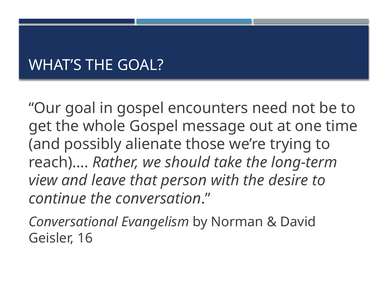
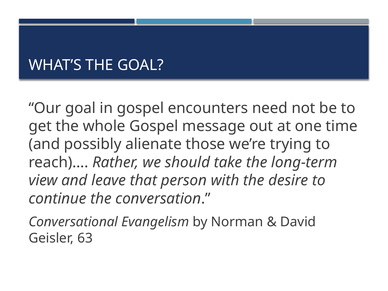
16: 16 -> 63
